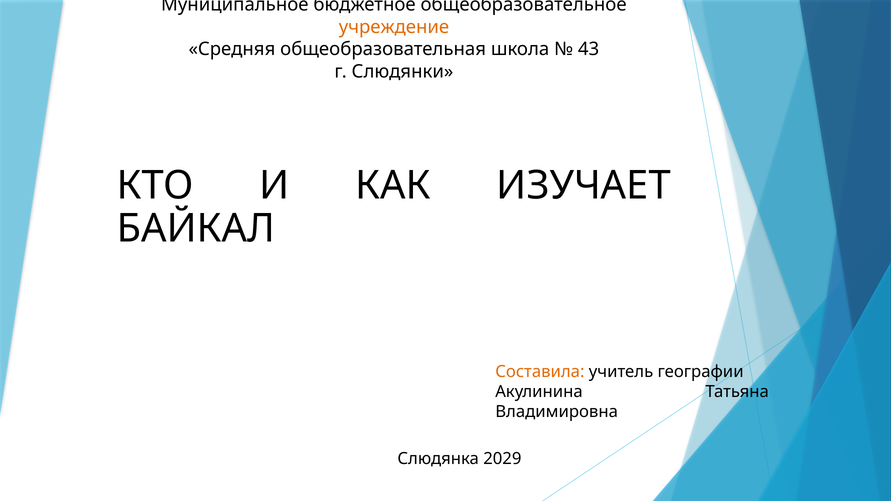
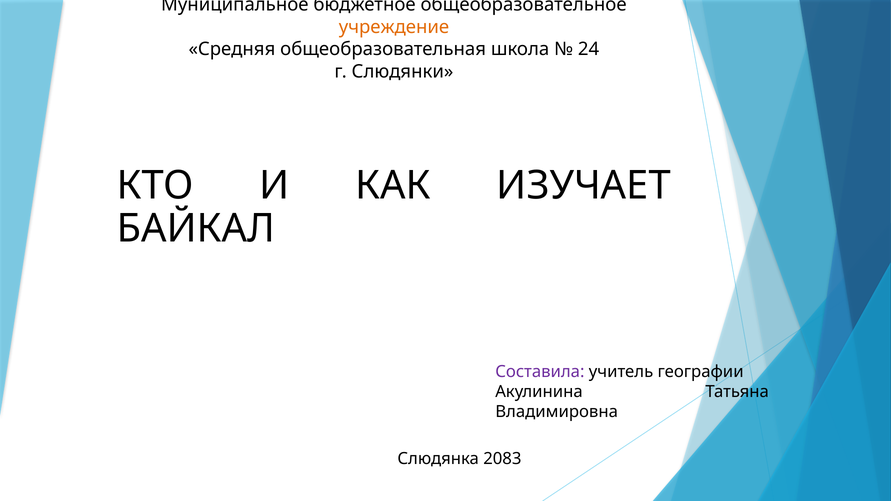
43: 43 -> 24
Составила colour: orange -> purple
2029: 2029 -> 2083
